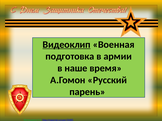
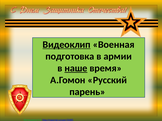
наше underline: none -> present
